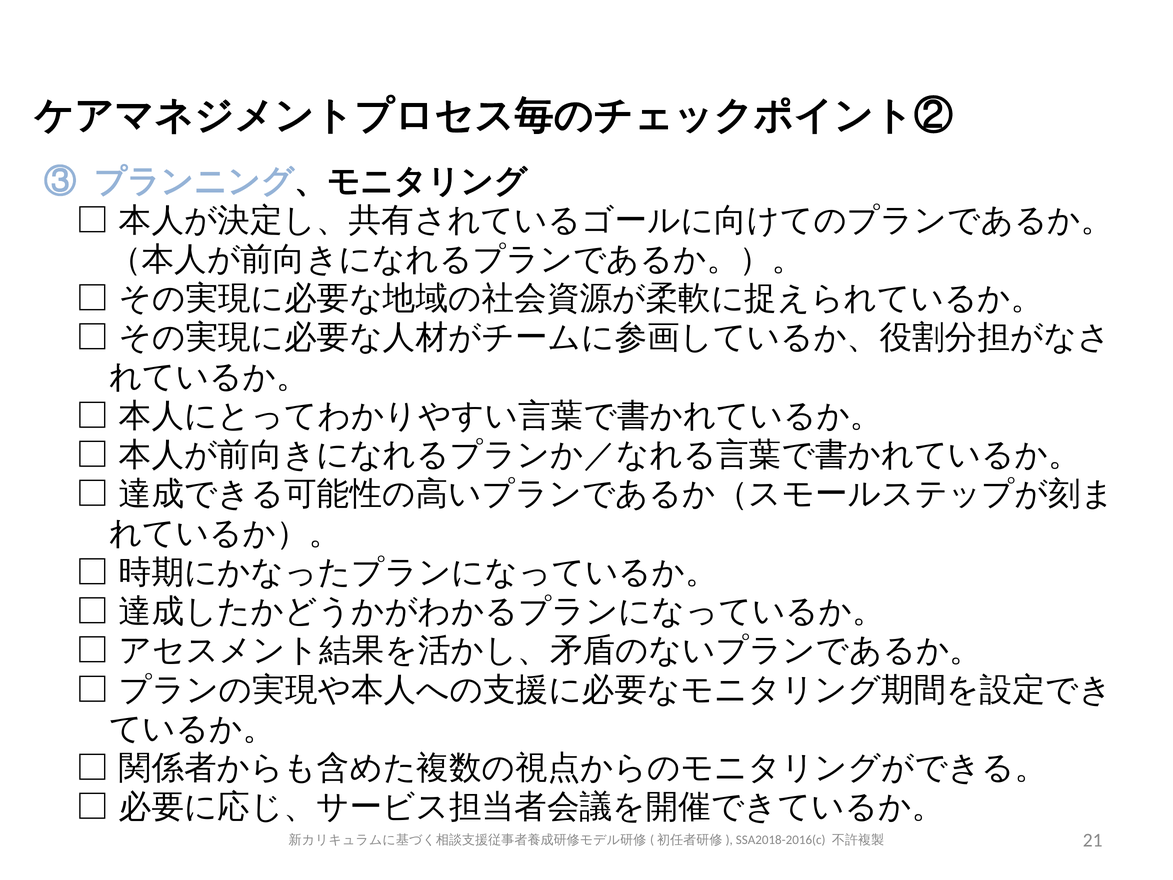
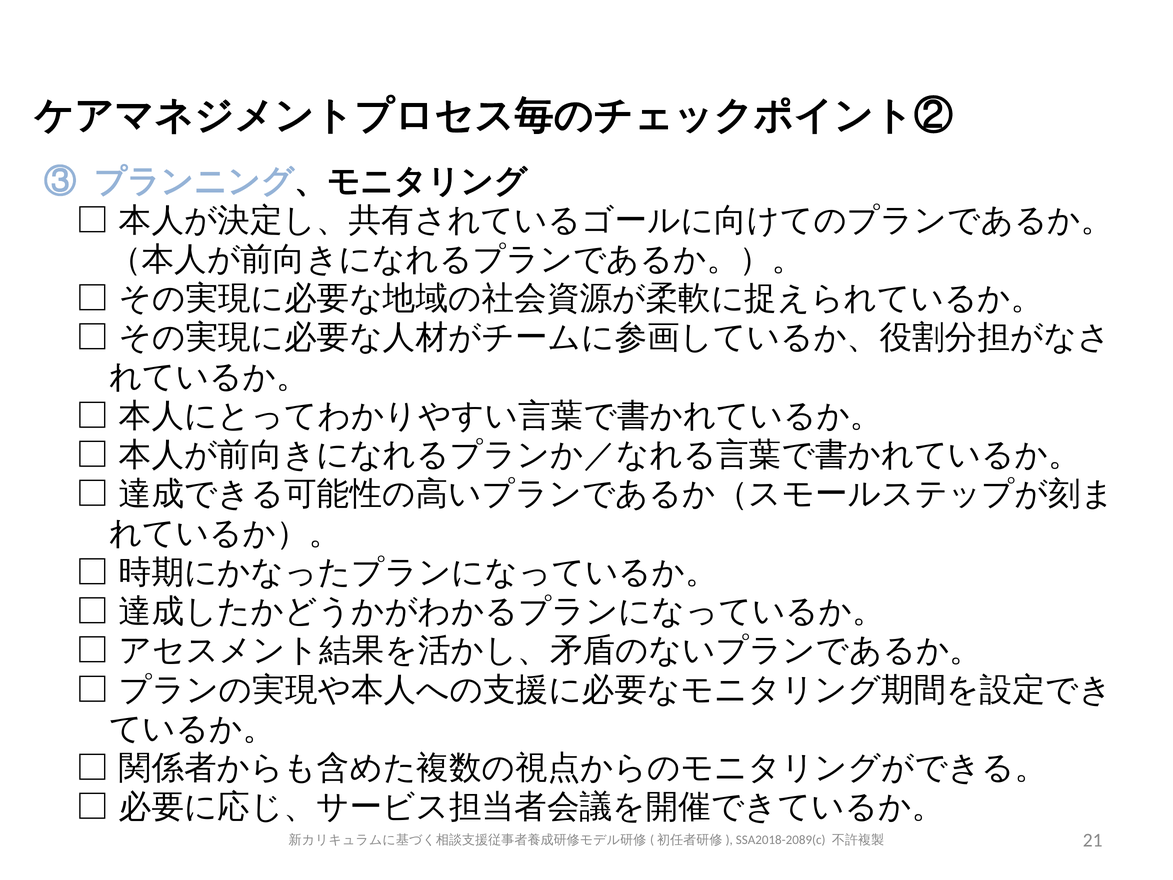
SSA2018-2016(c: SSA2018-2016(c -> SSA2018-2089(c
